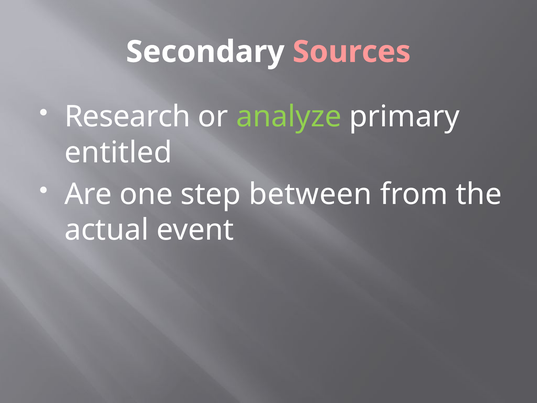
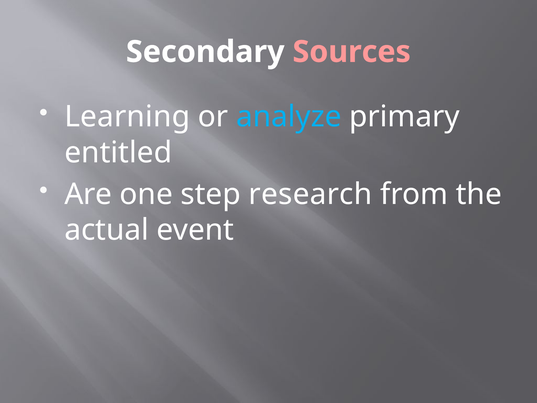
Research: Research -> Learning
analyze colour: light green -> light blue
between: between -> research
